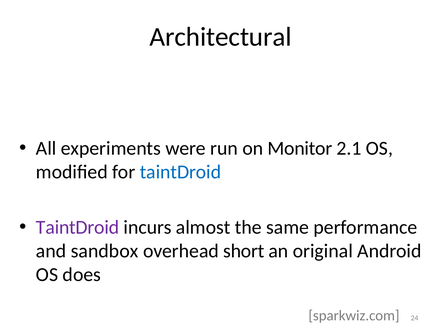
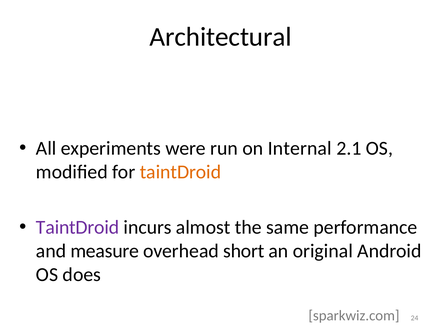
Monitor: Monitor -> Internal
taintDroid at (180, 172) colour: blue -> orange
sandbox: sandbox -> measure
